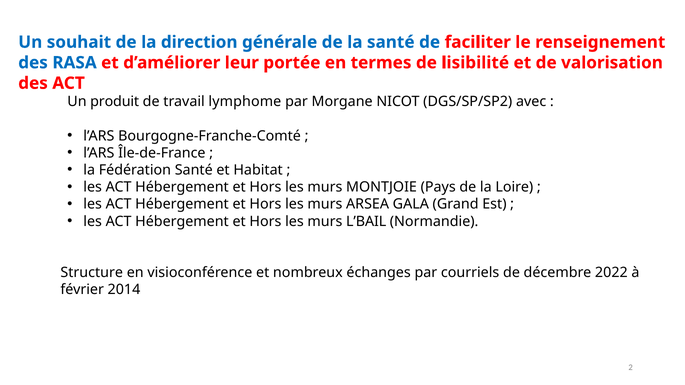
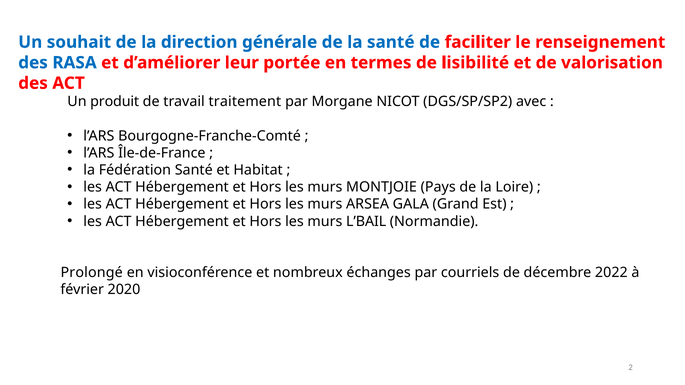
lymphome: lymphome -> traitement
Structure: Structure -> Prolongé
2014: 2014 -> 2020
